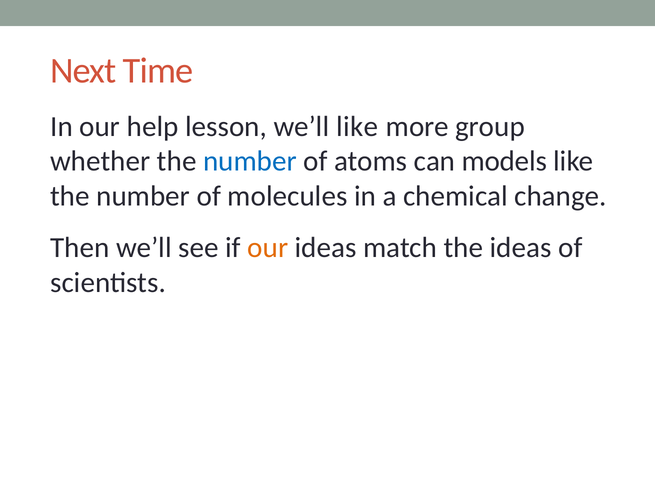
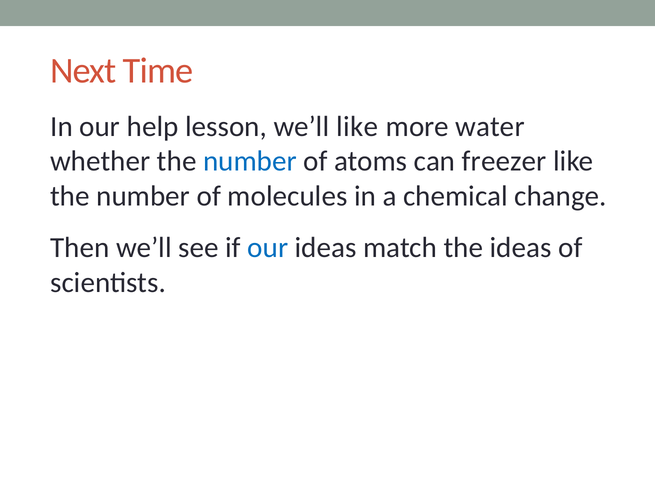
group: group -> water
models: models -> freezer
our at (268, 248) colour: orange -> blue
